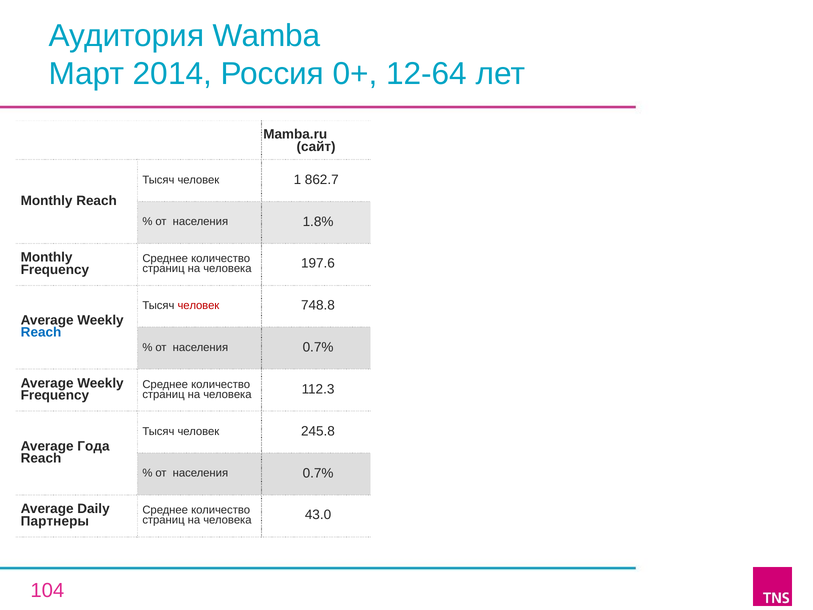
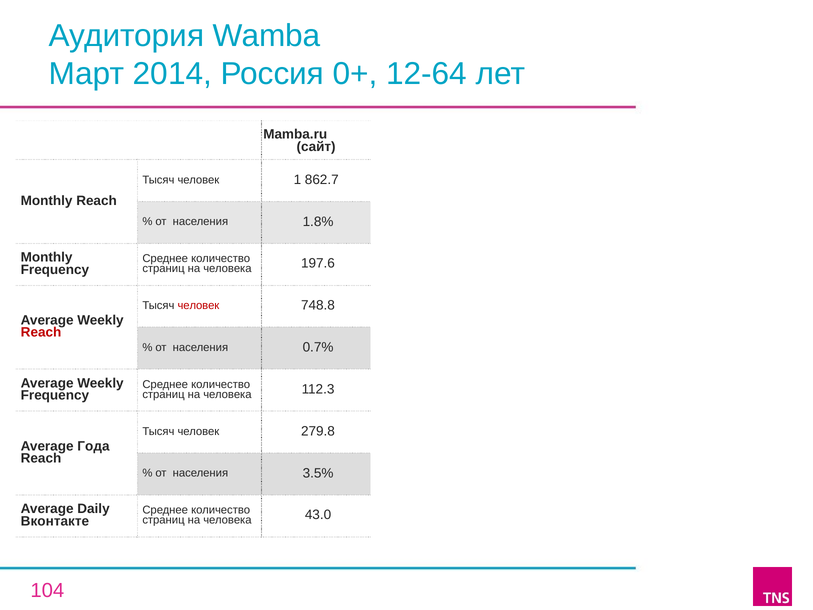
Reach at (41, 332) colour: blue -> red
245.8: 245.8 -> 279.8
0.7% at (318, 473): 0.7% -> 3.5%
Партнеры: Партнеры -> Вконтакте
